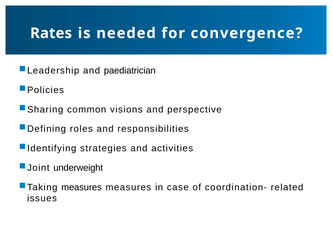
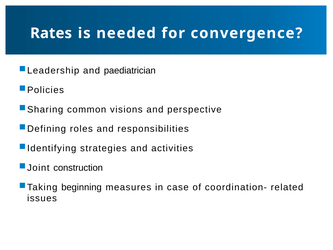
underweight: underweight -> construction
measures at (82, 187): measures -> beginning
